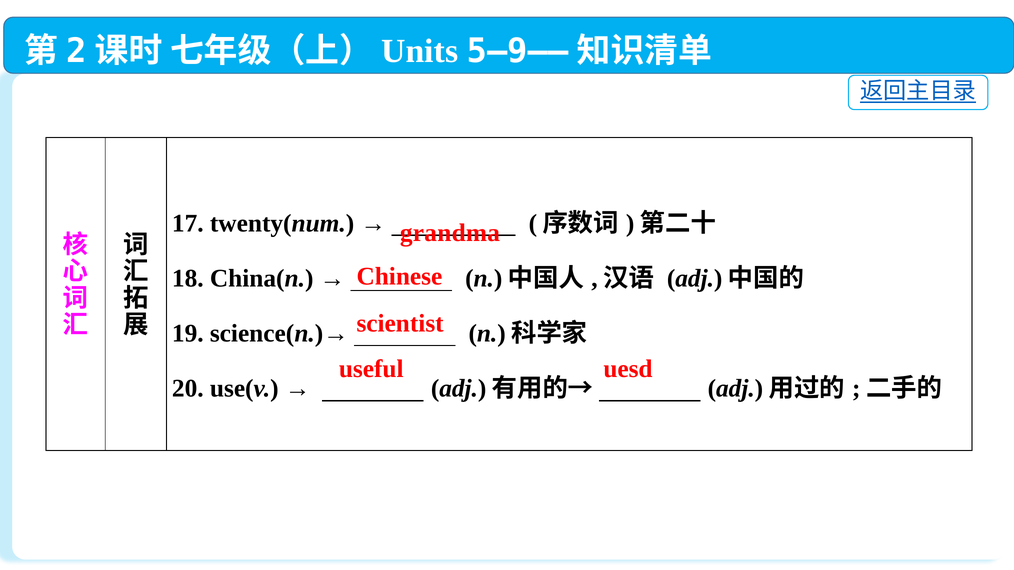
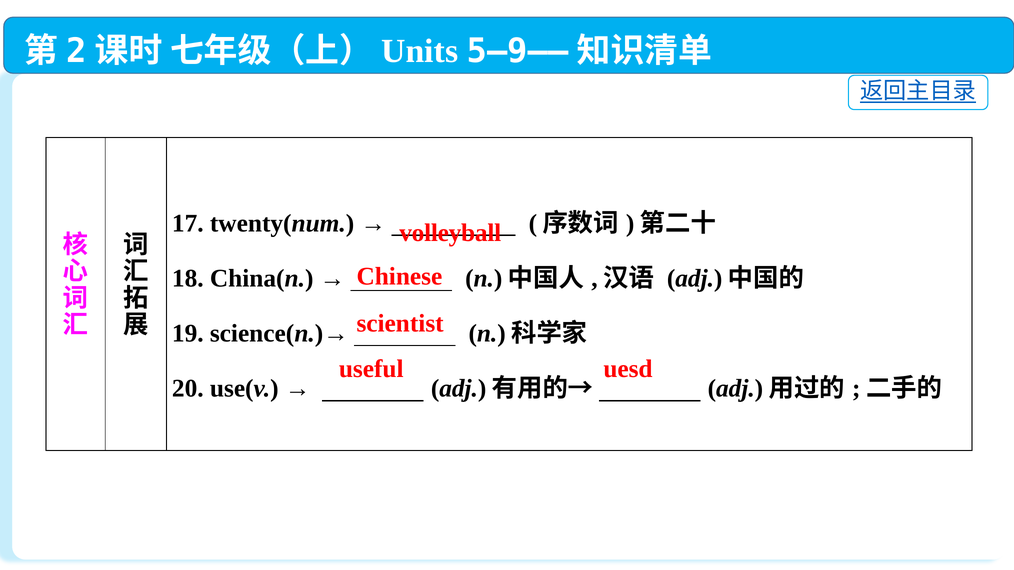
grandma: grandma -> volleyball
